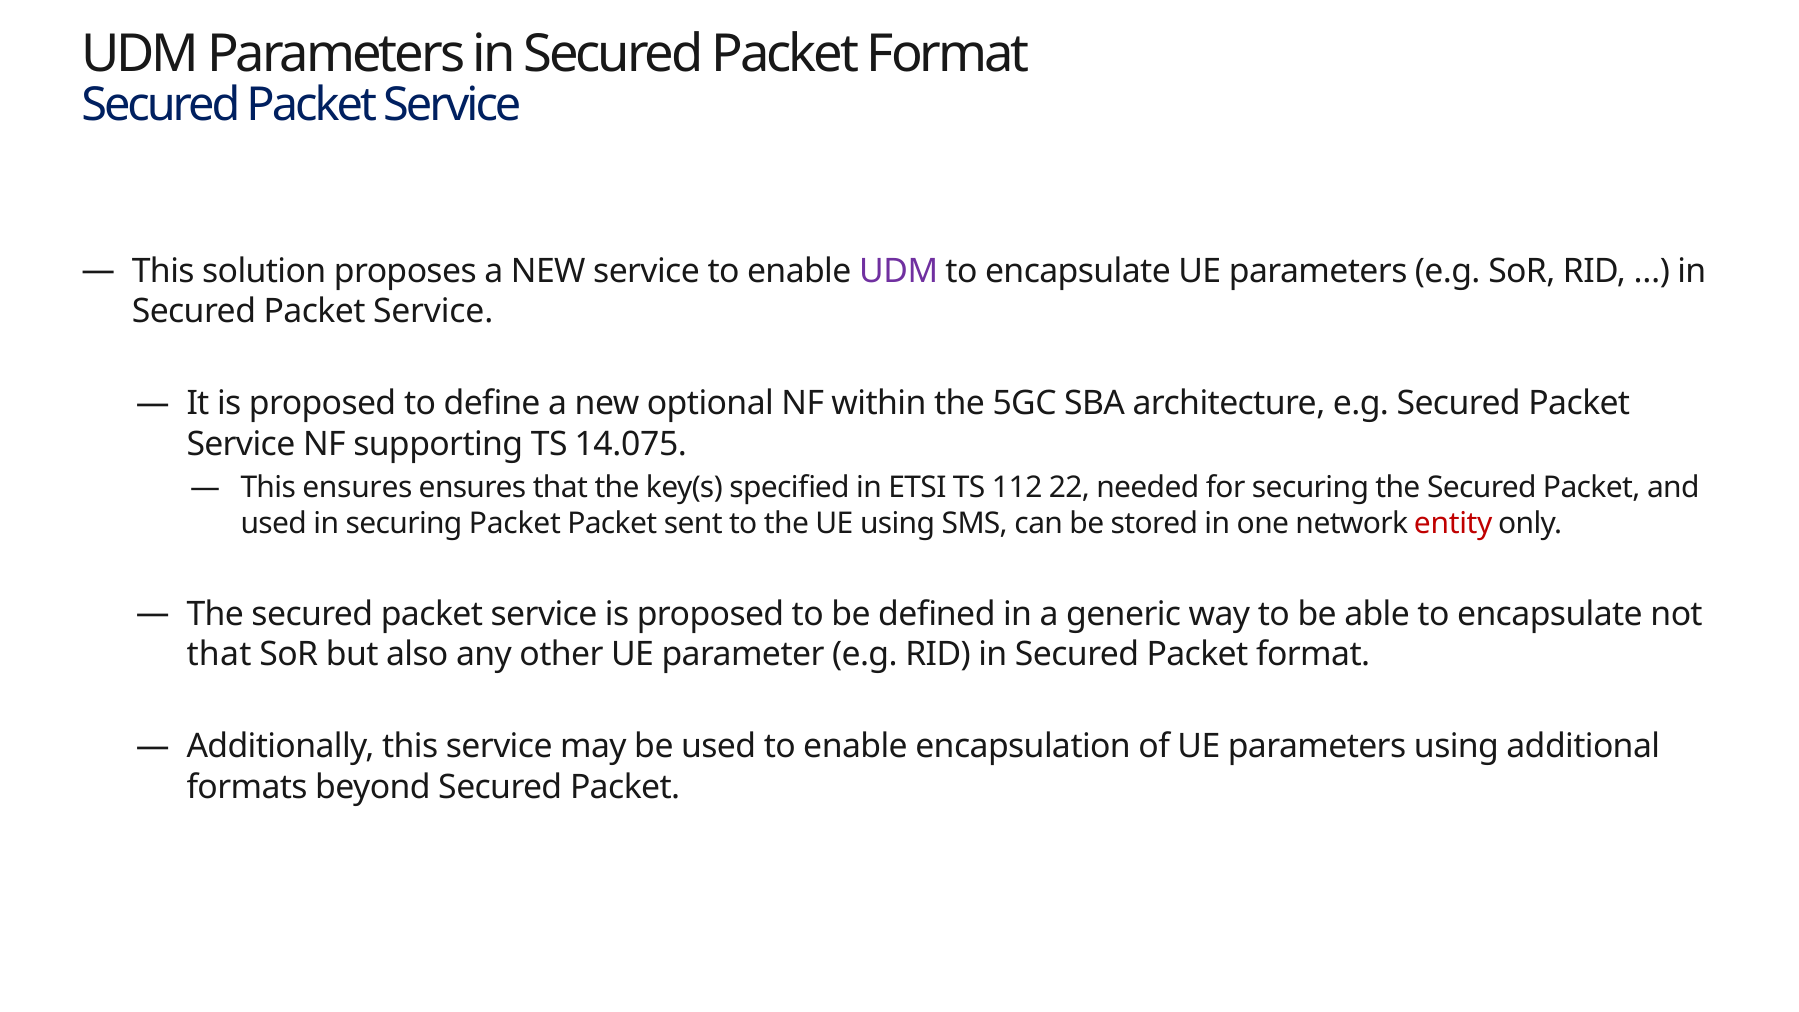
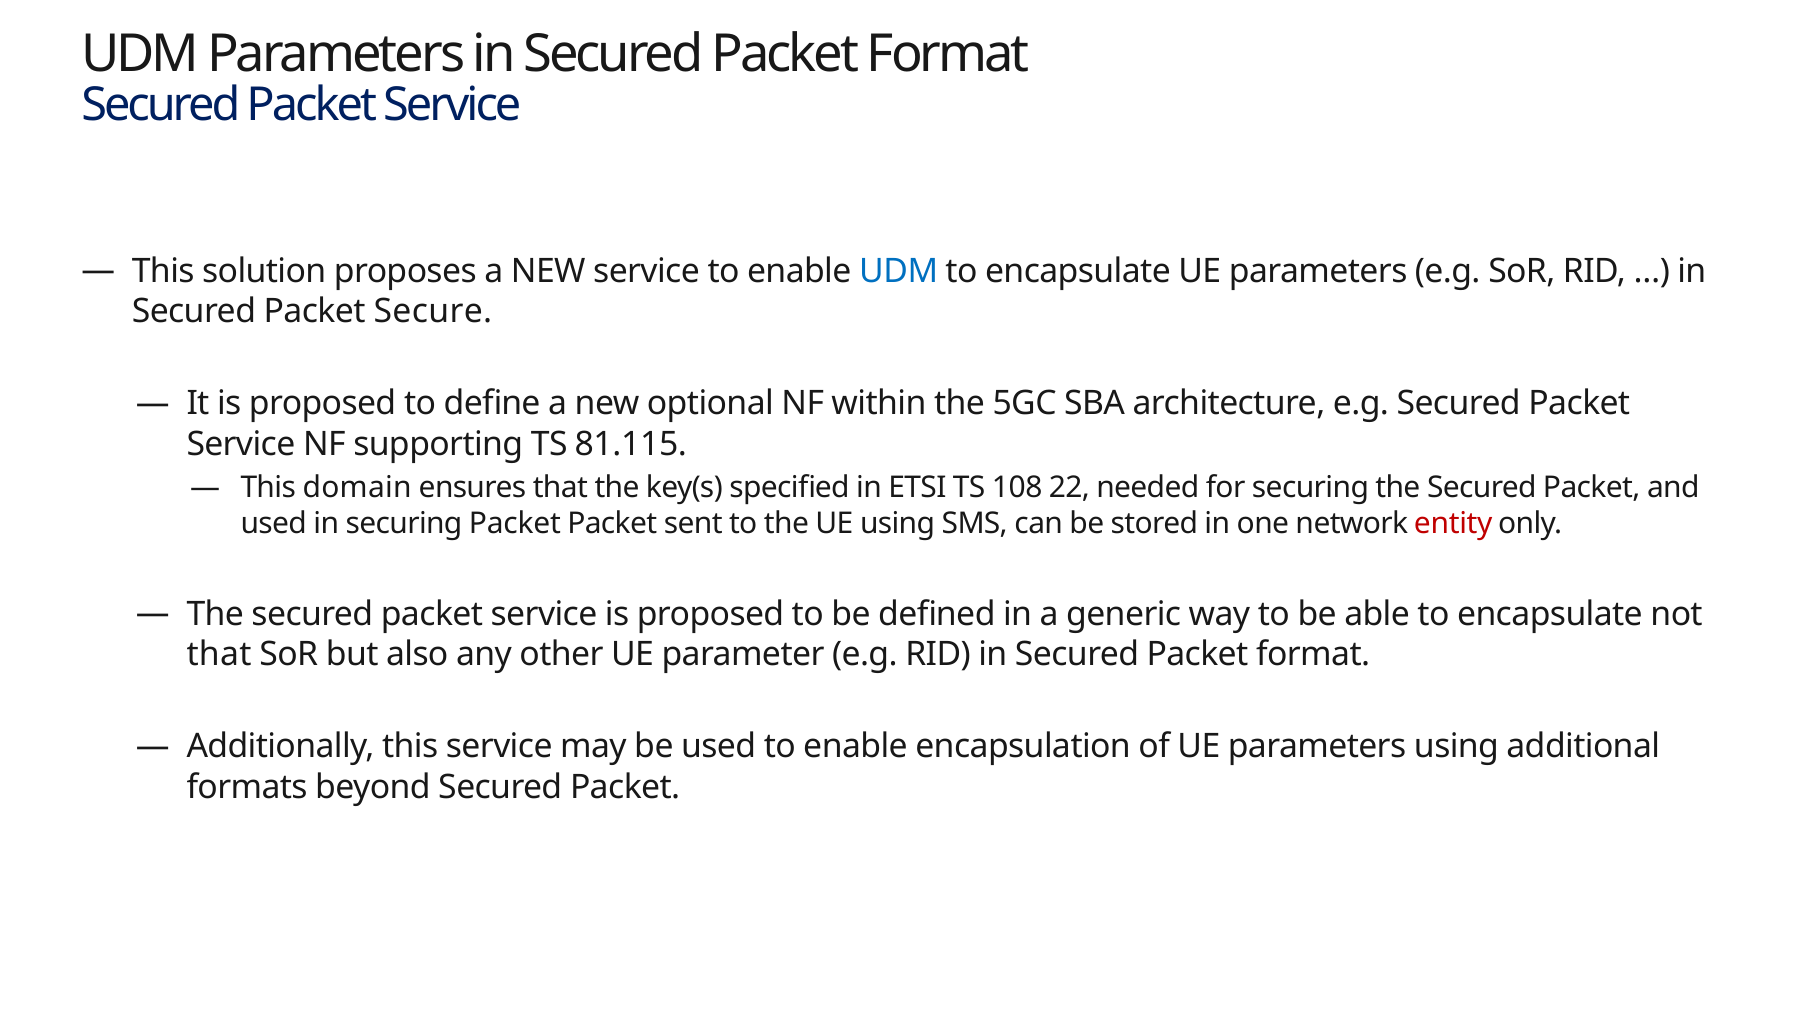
UDM at (899, 271) colour: purple -> blue
Service at (433, 311): Service -> Secure
14.075: 14.075 -> 81.115
This ensures: ensures -> domain
112: 112 -> 108
